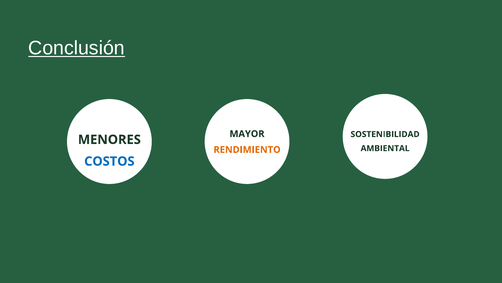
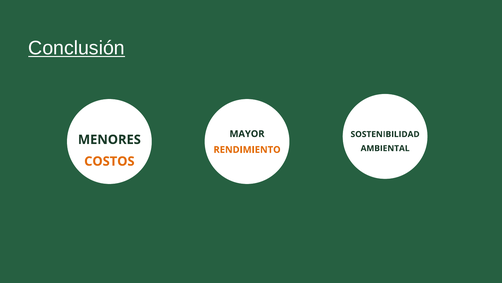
COSTOS colour: blue -> orange
